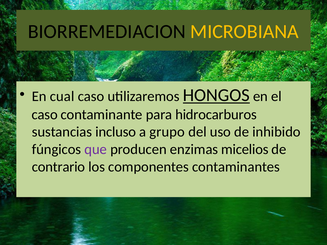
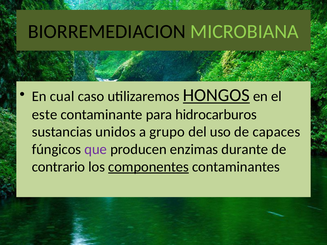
MICROBIANA colour: yellow -> light green
caso at (45, 115): caso -> este
incluso: incluso -> unidos
inhibido: inhibido -> capaces
micelios: micelios -> durante
componentes underline: none -> present
